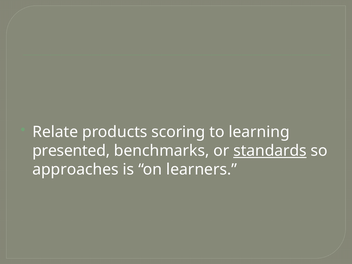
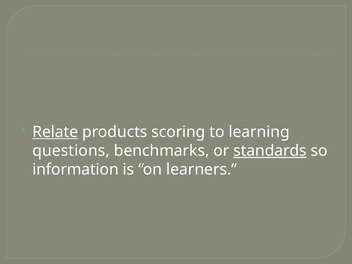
Relate underline: none -> present
presented: presented -> questions
approaches: approaches -> information
